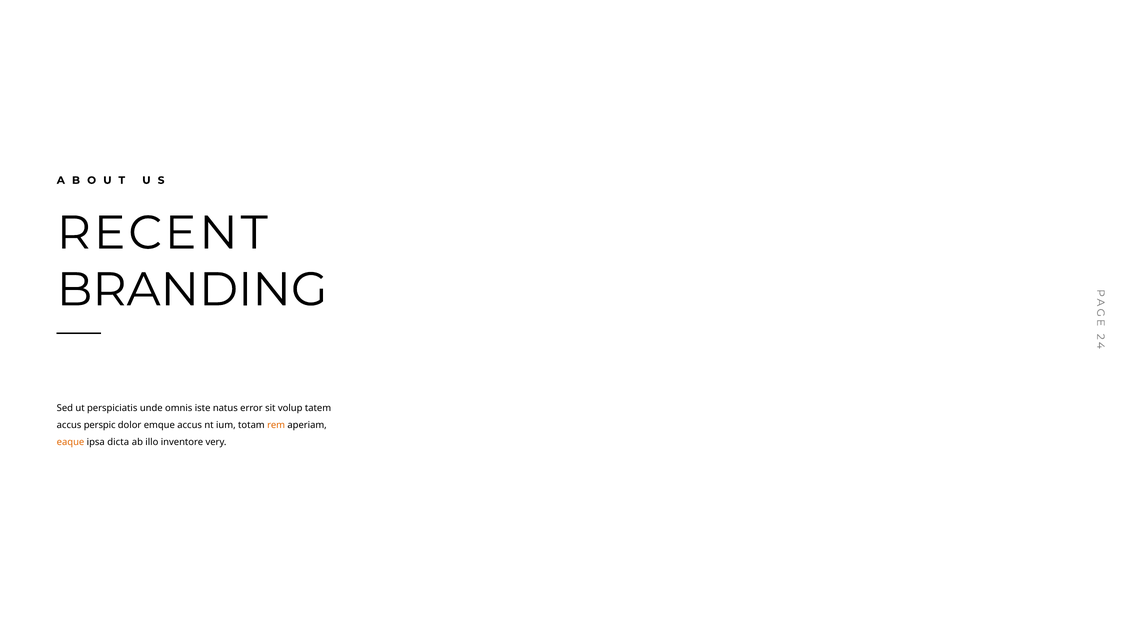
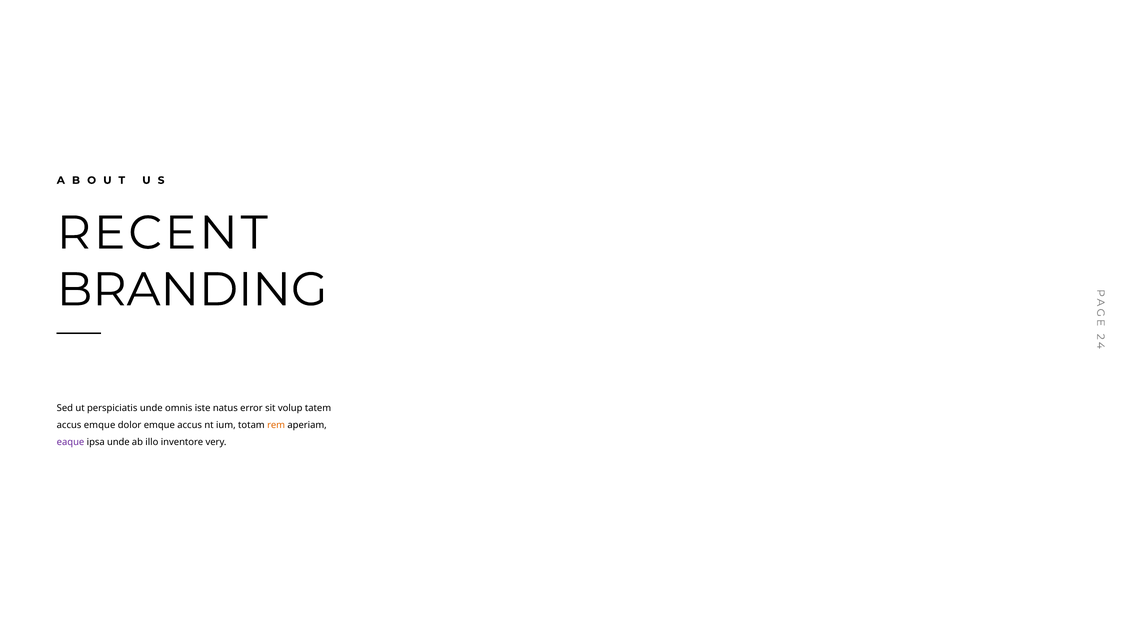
accus perspic: perspic -> emque
eaque colour: orange -> purple
ipsa dicta: dicta -> unde
